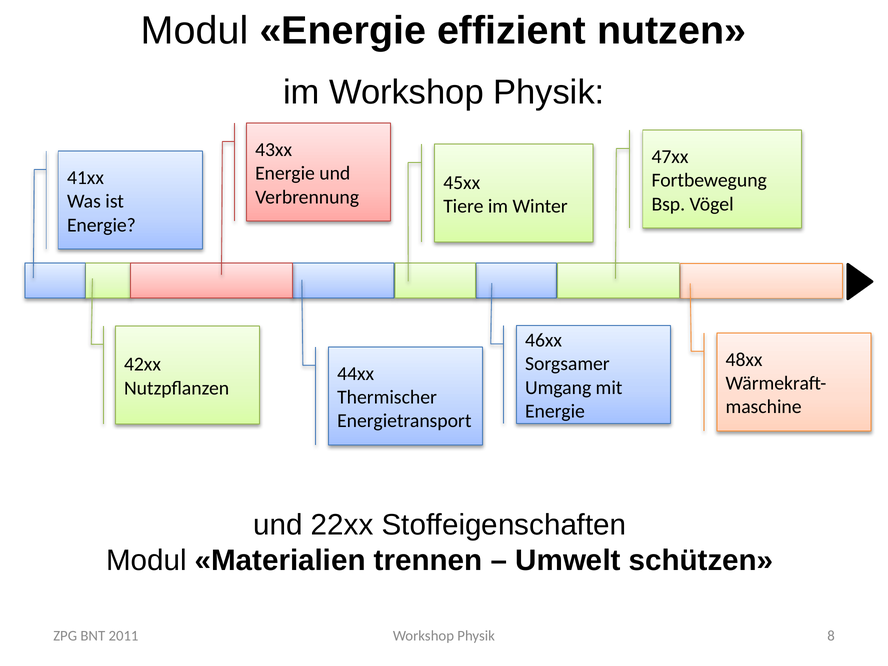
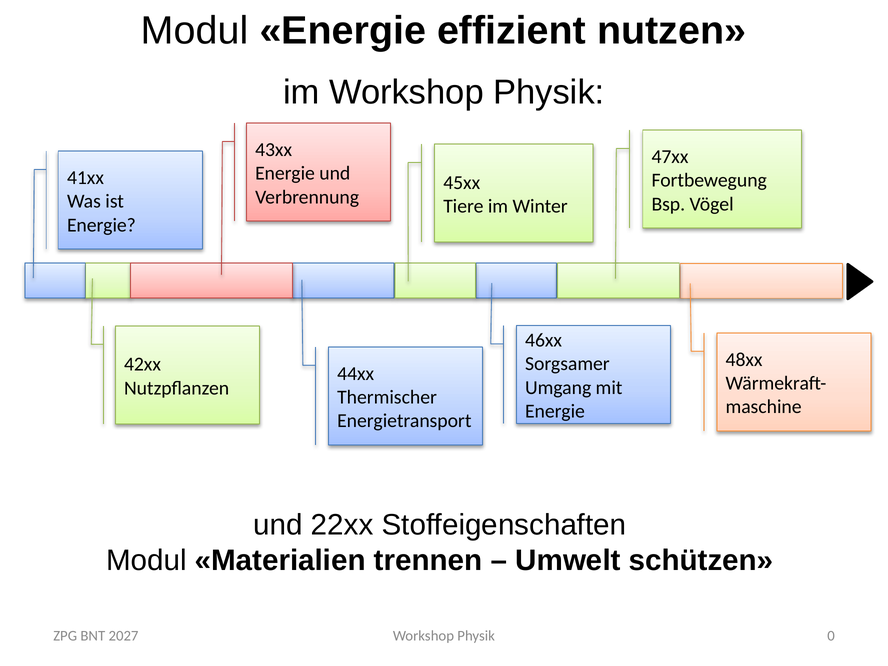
2011: 2011 -> 2027
8: 8 -> 0
